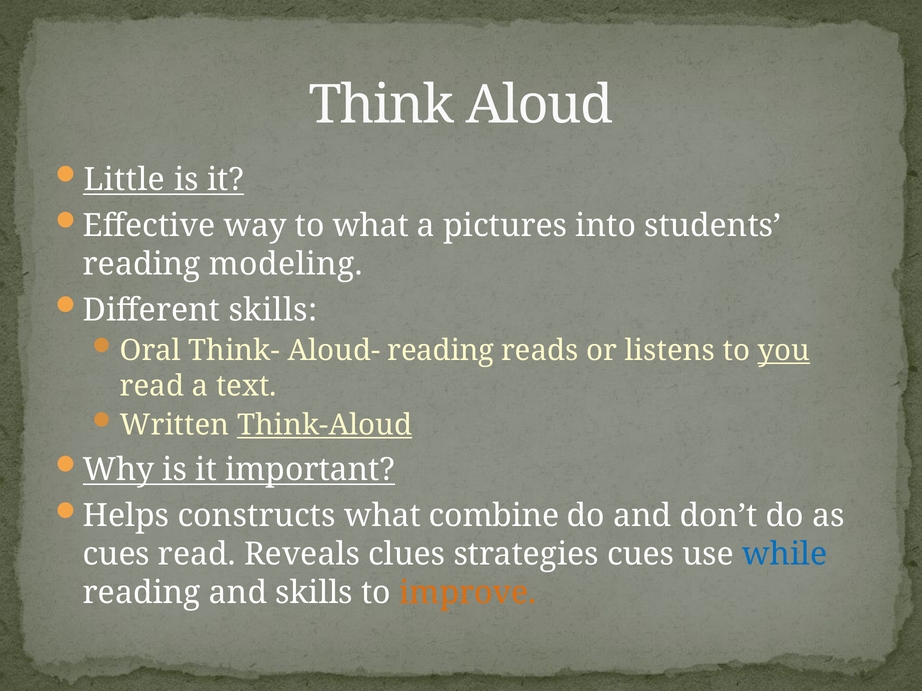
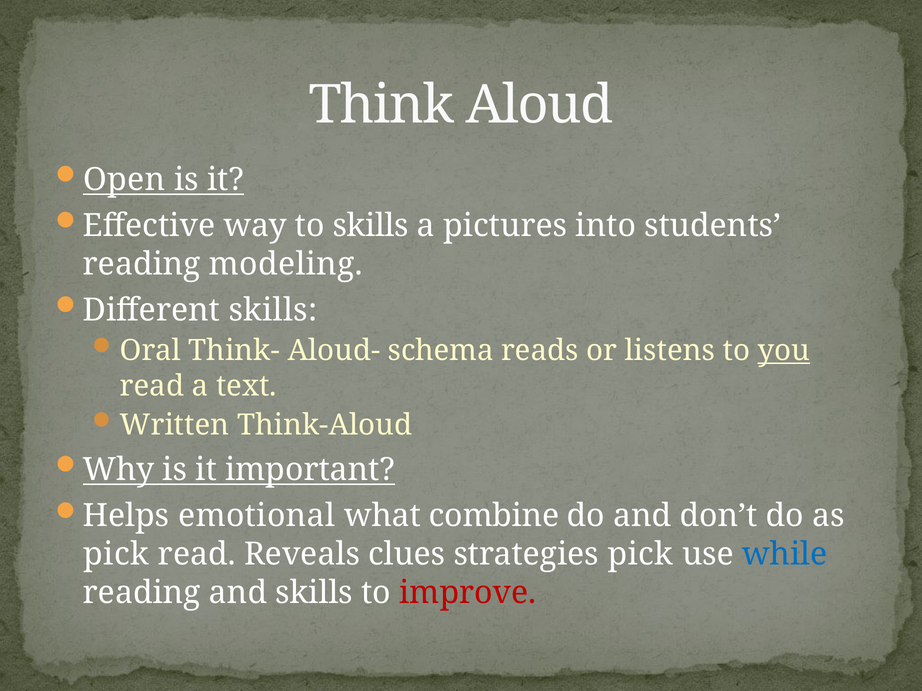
Little: Little -> Open
to what: what -> skills
Aloud- reading: reading -> schema
Think-Aloud underline: present -> none
constructs: constructs -> emotional
cues at (116, 555): cues -> pick
strategies cues: cues -> pick
improve colour: orange -> red
